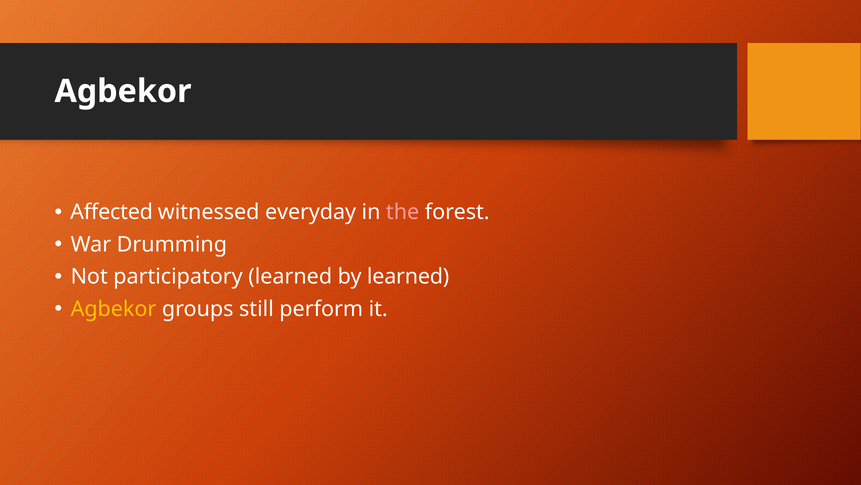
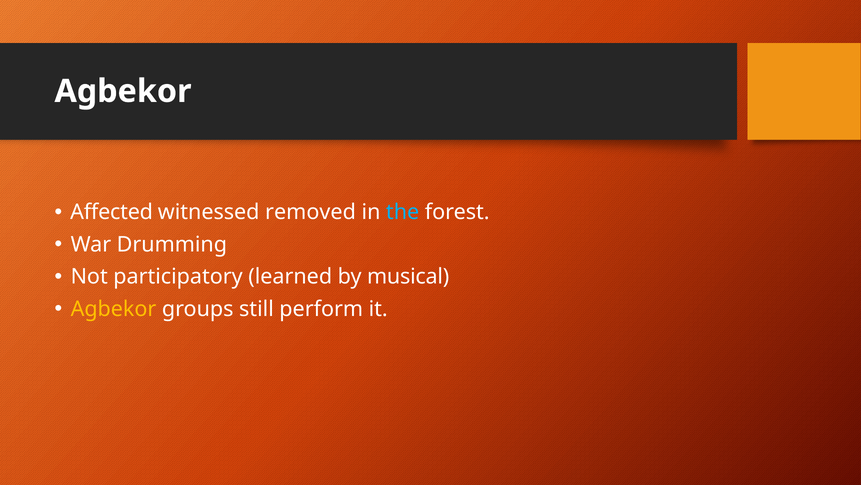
everyday: everyday -> removed
the colour: pink -> light blue
by learned: learned -> musical
